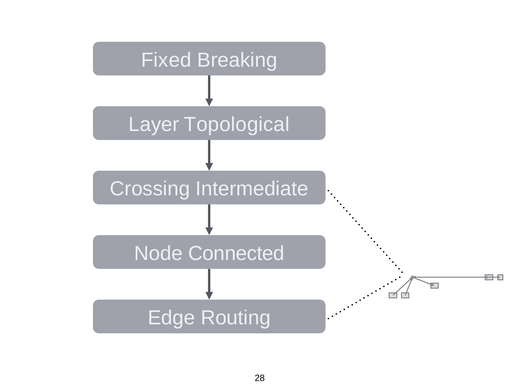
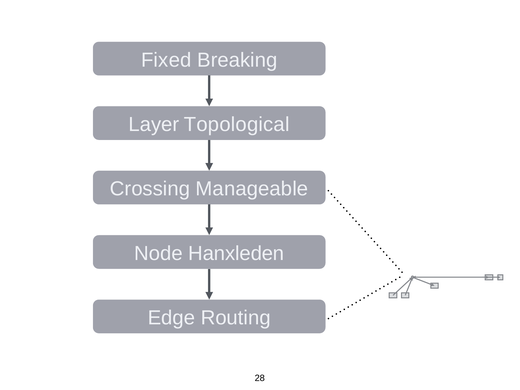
Intermediate: Intermediate -> Manageable
Connected: Connected -> Hanxleden
